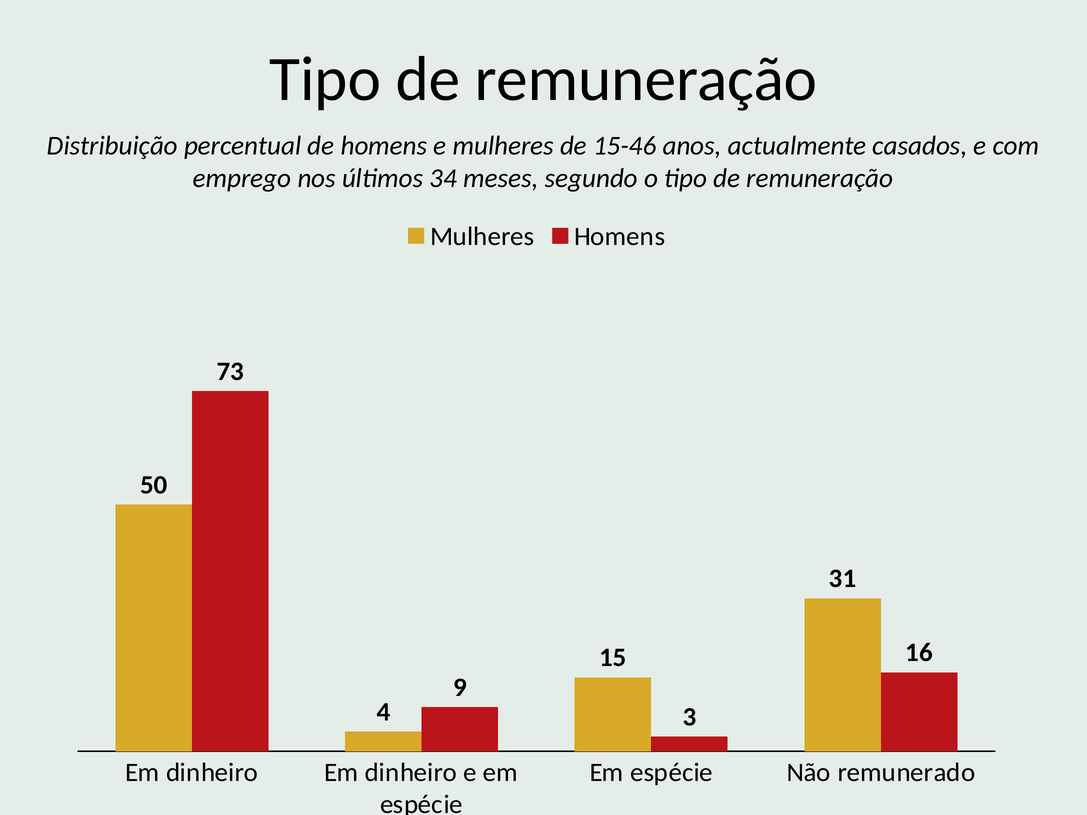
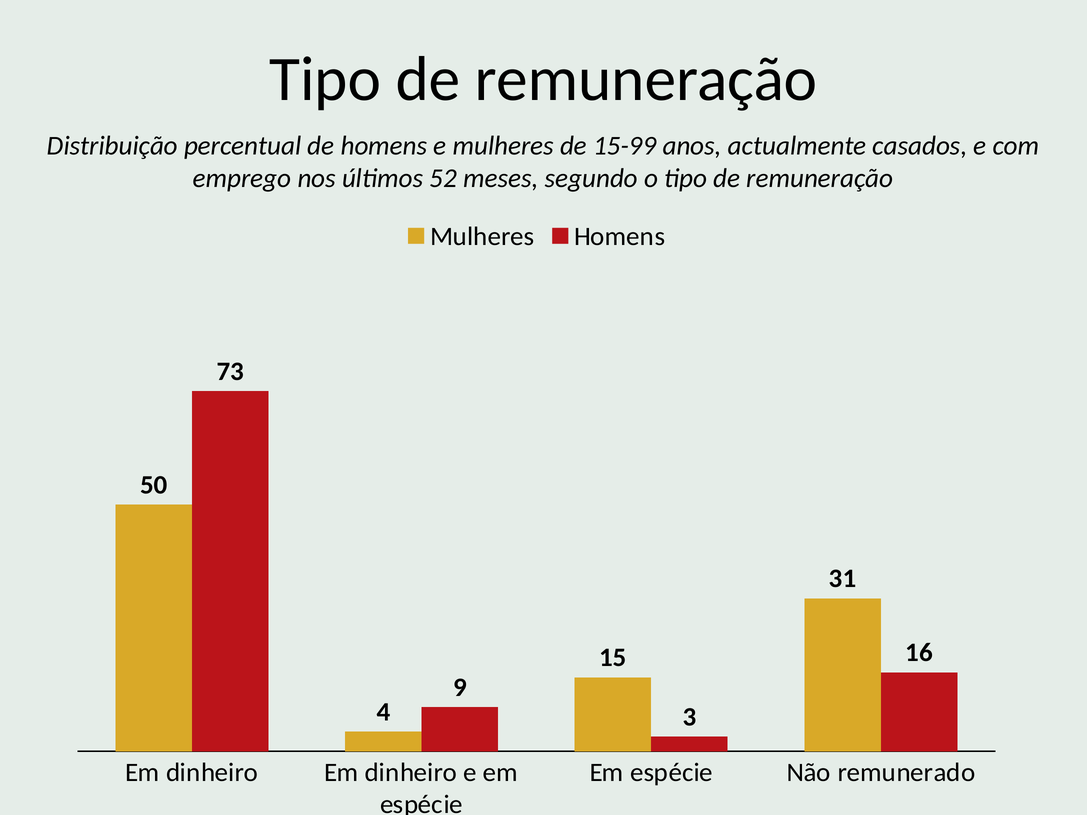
15-46: 15-46 -> 15-99
34: 34 -> 52
